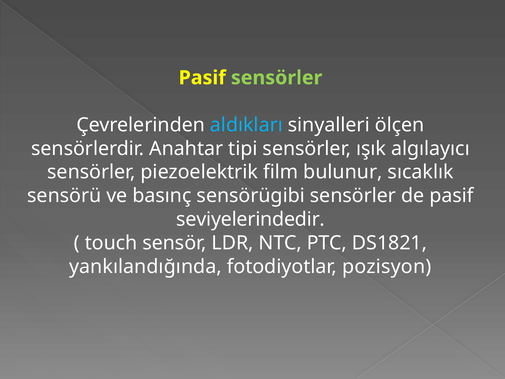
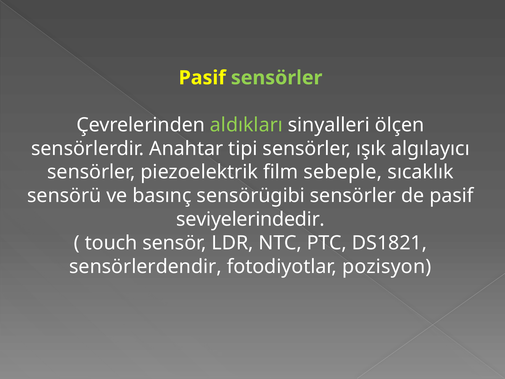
aldıkları colour: light blue -> light green
bulunur: bulunur -> sebeple
yankılandığında: yankılandığında -> sensörlerdendir
